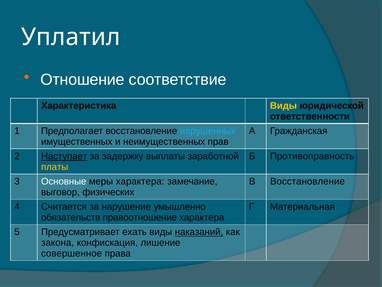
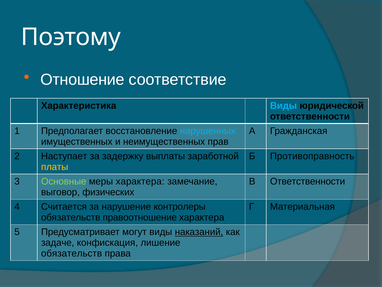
Уплатил: Уплатил -> Поэтому
Виды at (283, 106) colour: yellow -> light blue
Наступает underline: present -> none
Основные colour: white -> light green
В Восстановление: Восстановление -> Ответственности
умышленно: умышленно -> контролеры
ехать: ехать -> могут
закона: закона -> задаче
совершенное at (72, 253): совершенное -> обязательств
